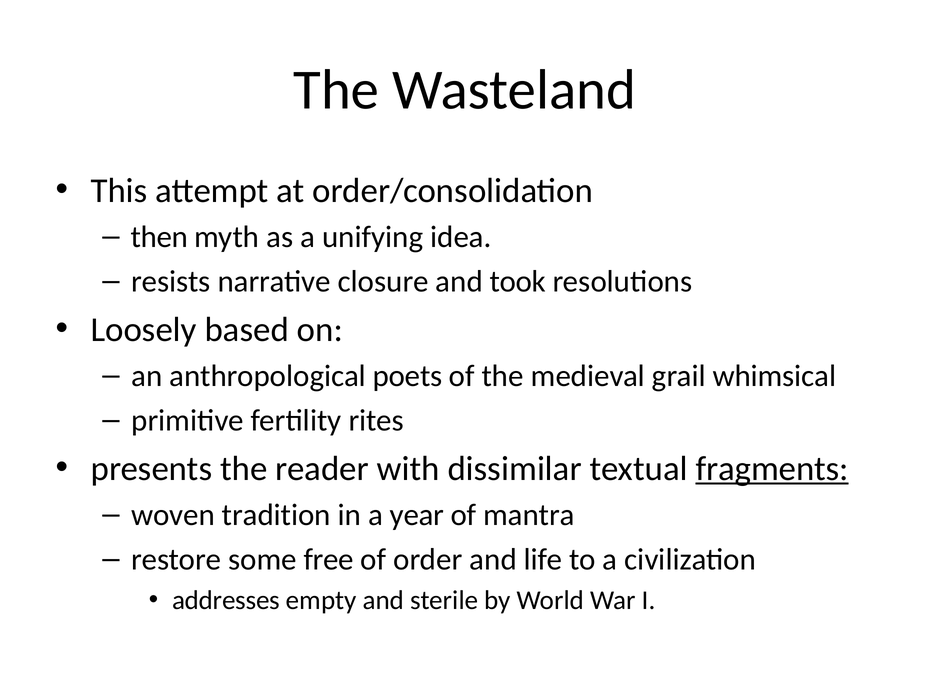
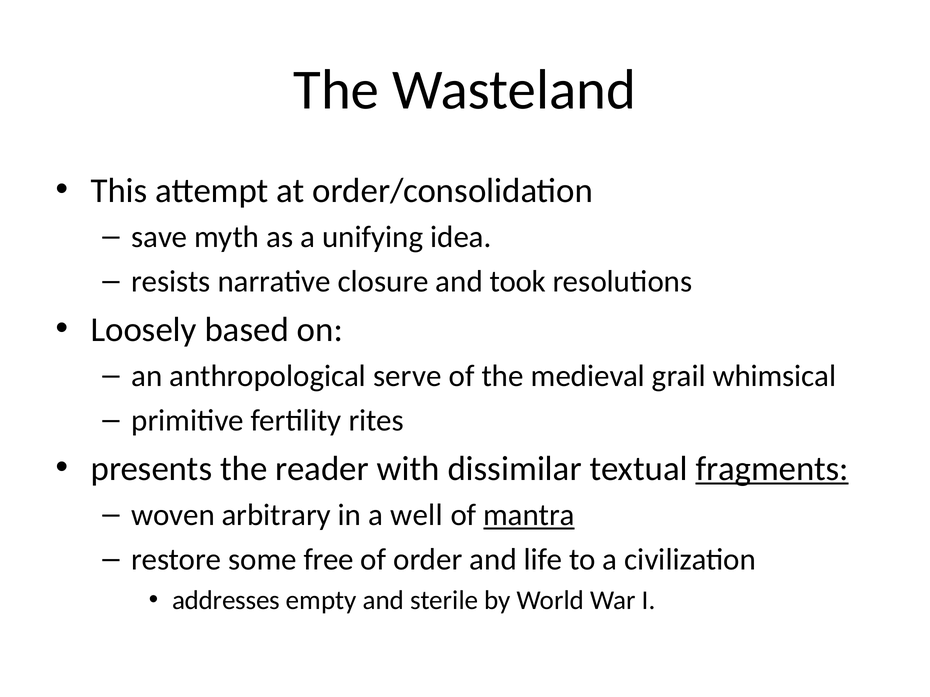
then: then -> save
poets: poets -> serve
tradition: tradition -> arbitrary
year: year -> well
mantra underline: none -> present
